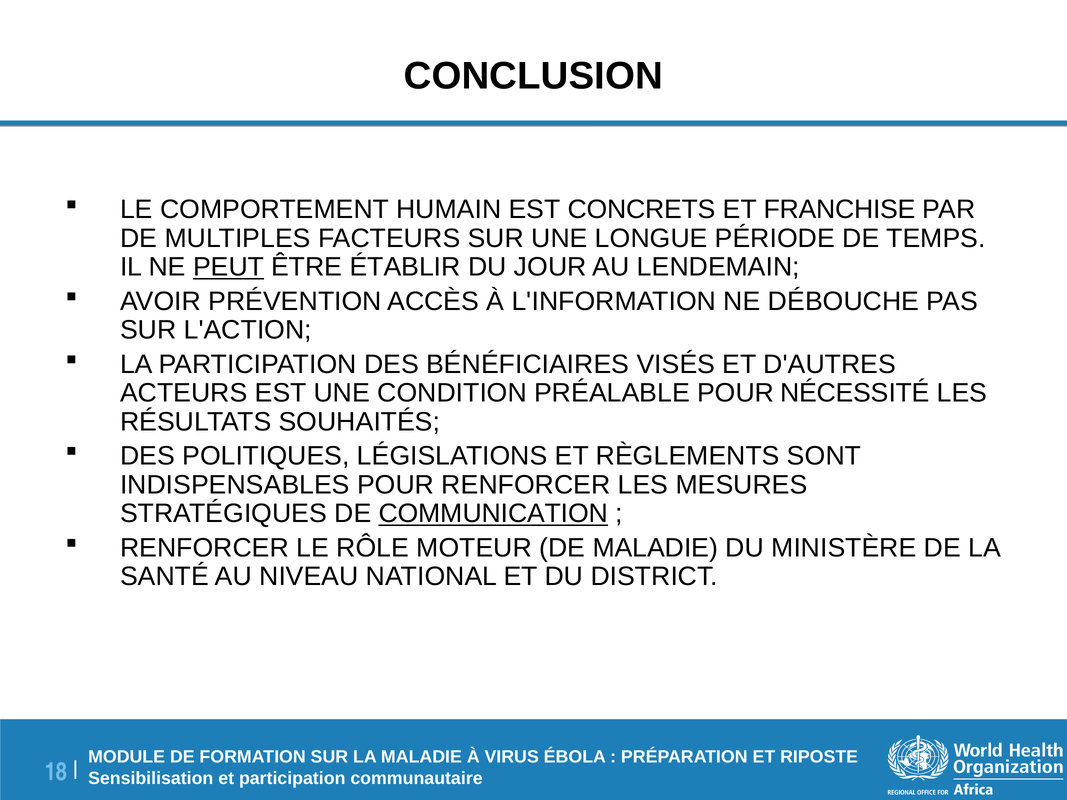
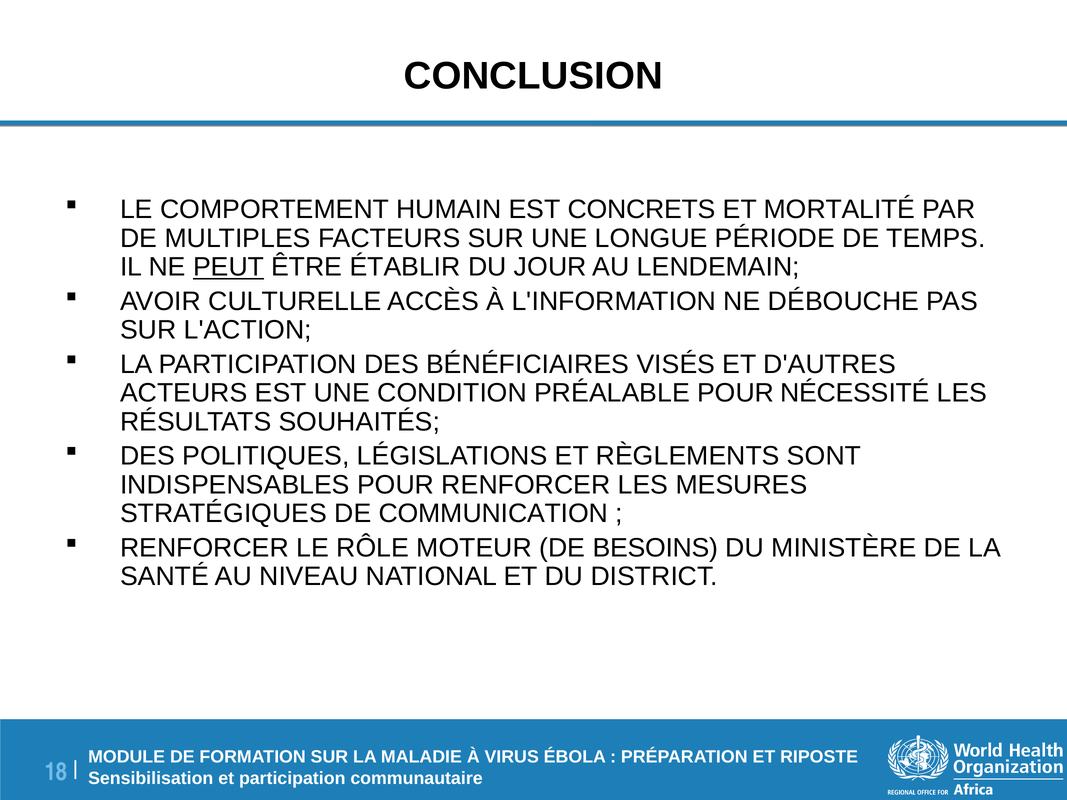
FRANCHISE: FRANCHISE -> MORTALITÉ
PRÉVENTION: PRÉVENTION -> CULTURELLE
COMMUNICATION underline: present -> none
DE MALADIE: MALADIE -> BESOINS
